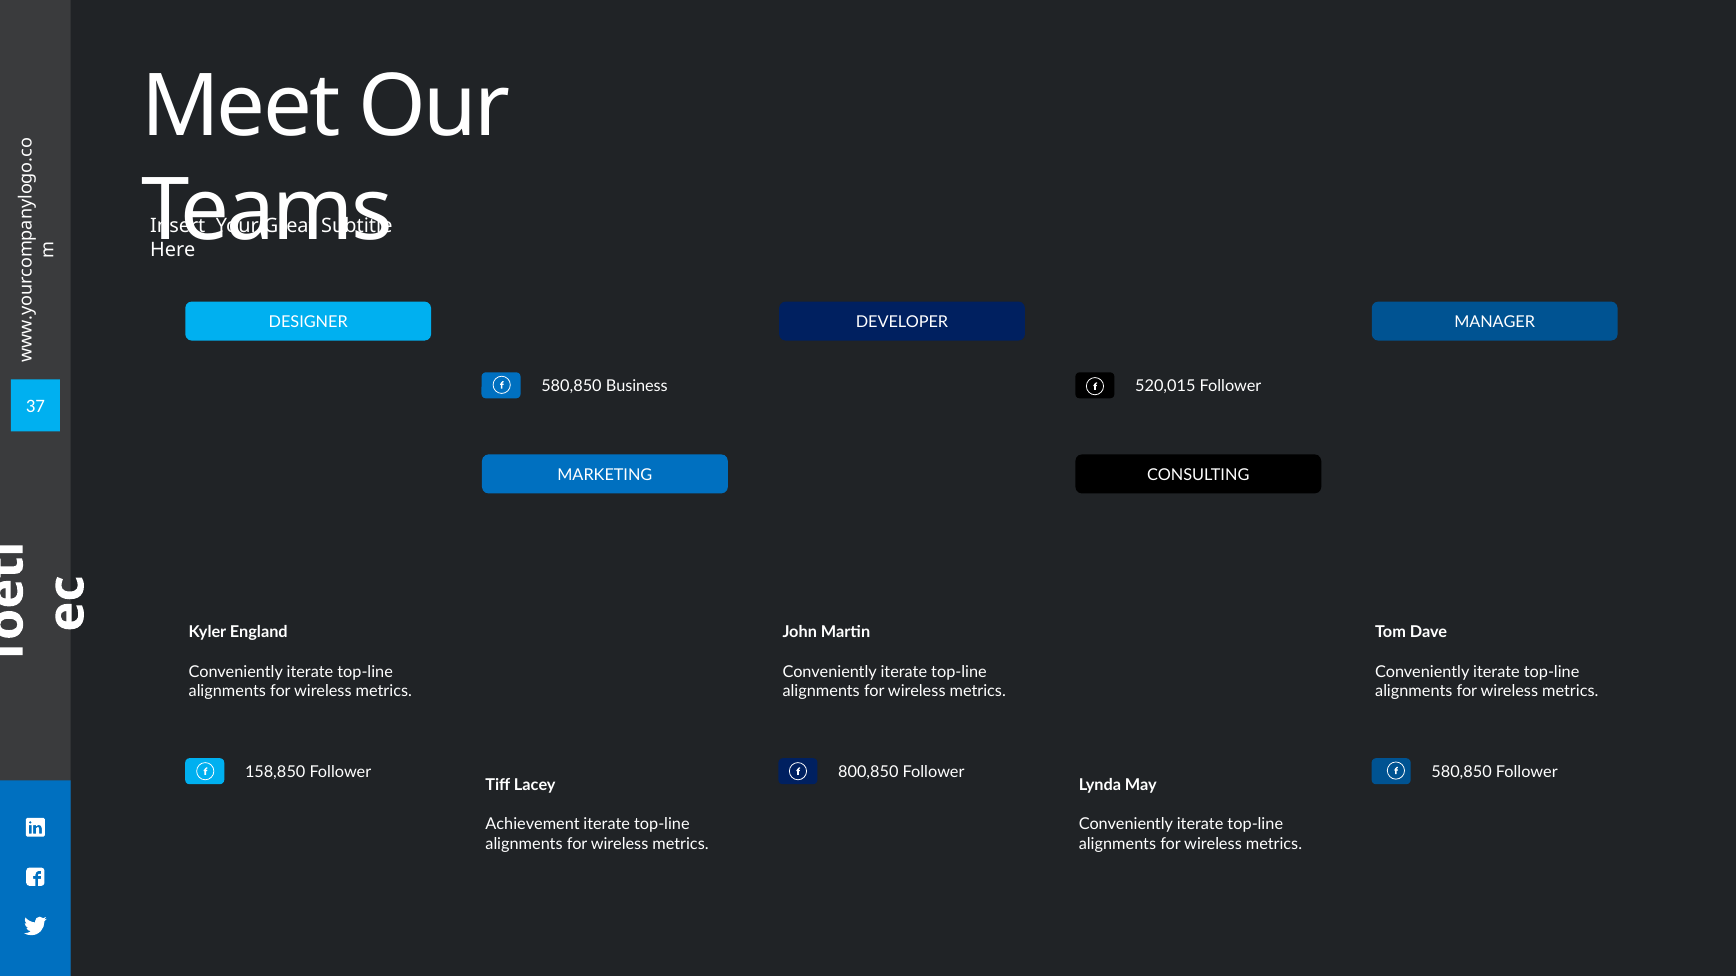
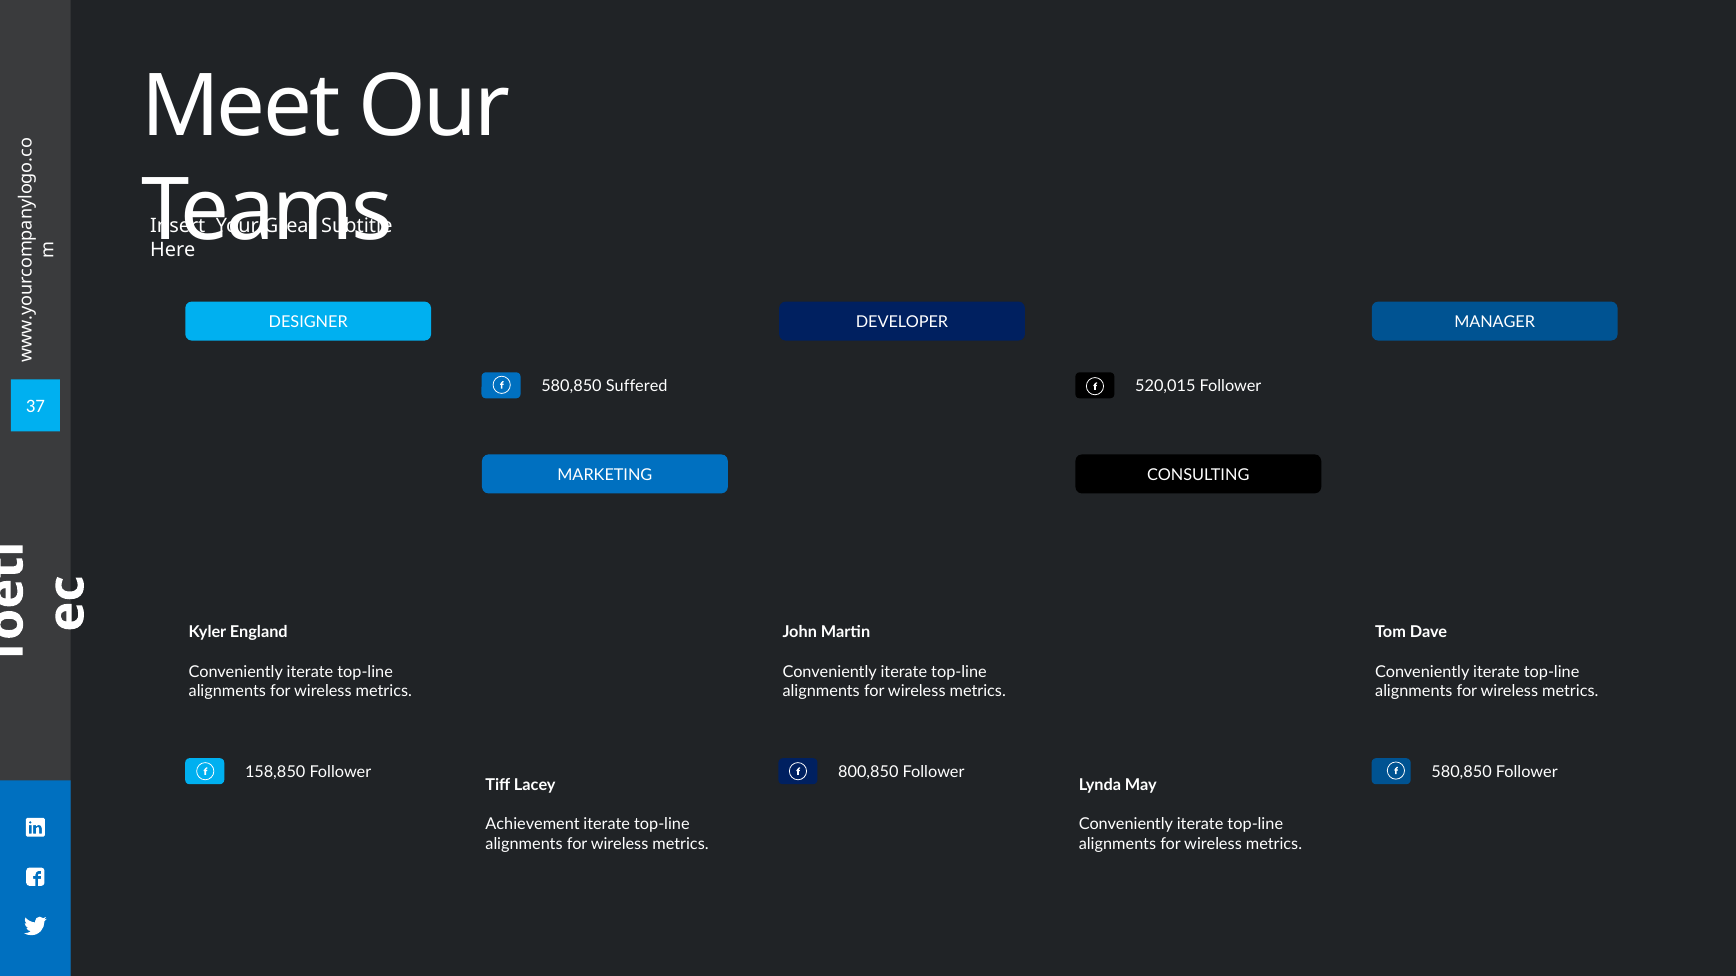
Business: Business -> Suffered
